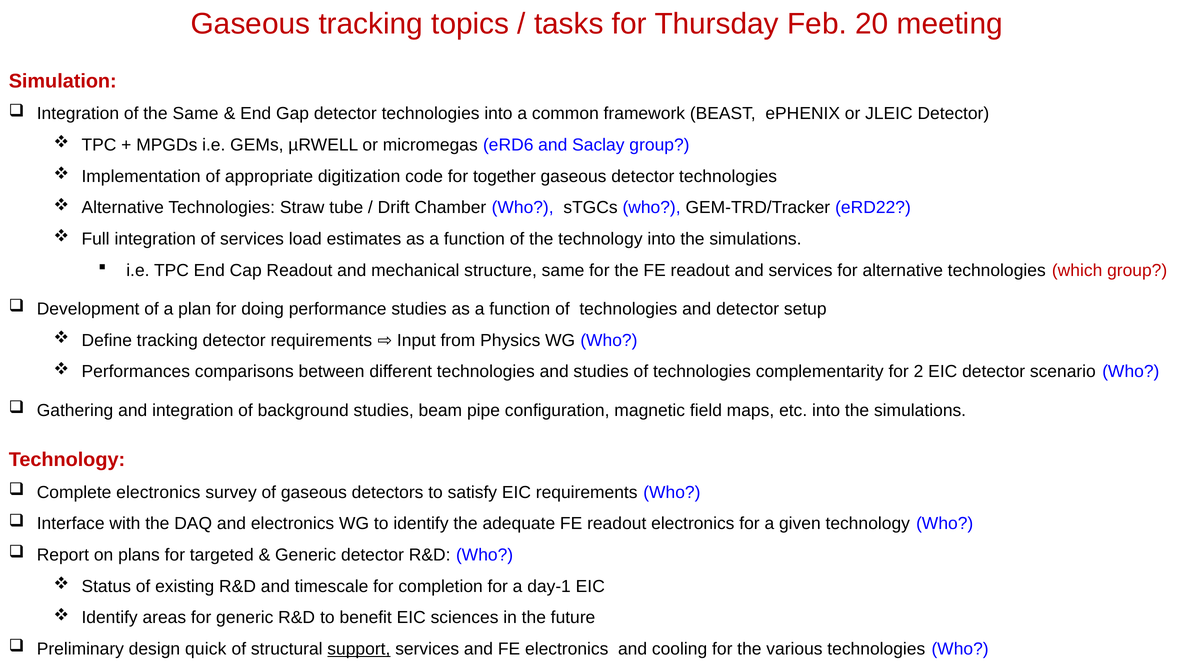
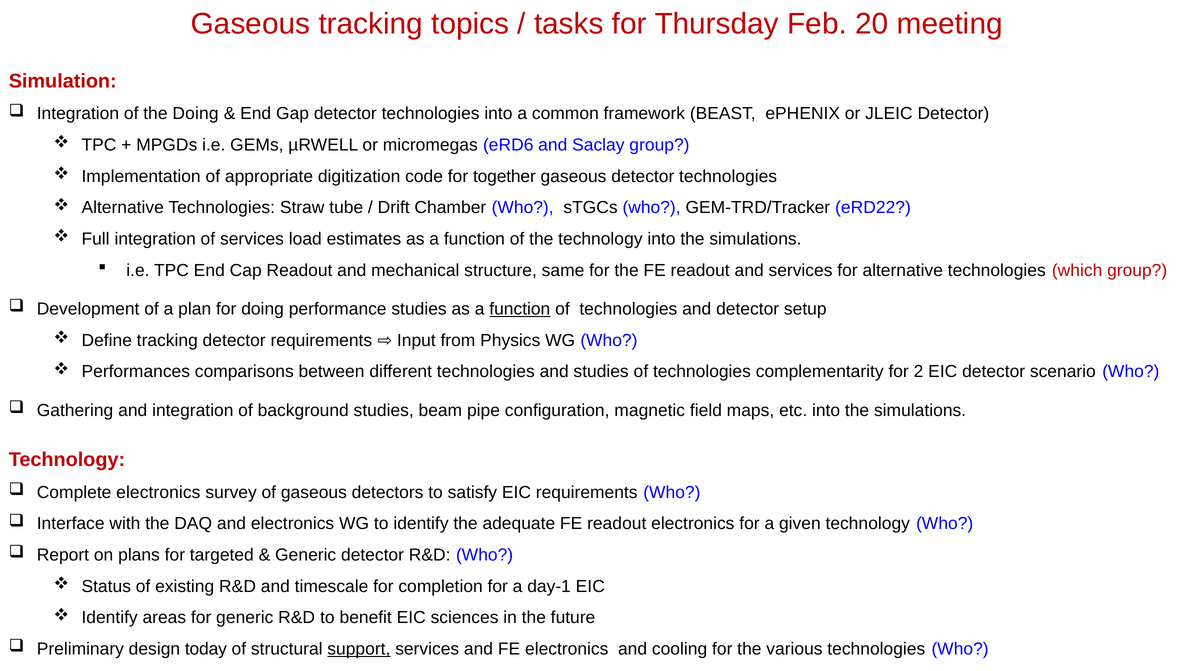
the Same: Same -> Doing
function at (520, 309) underline: none -> present
quick: quick -> today
